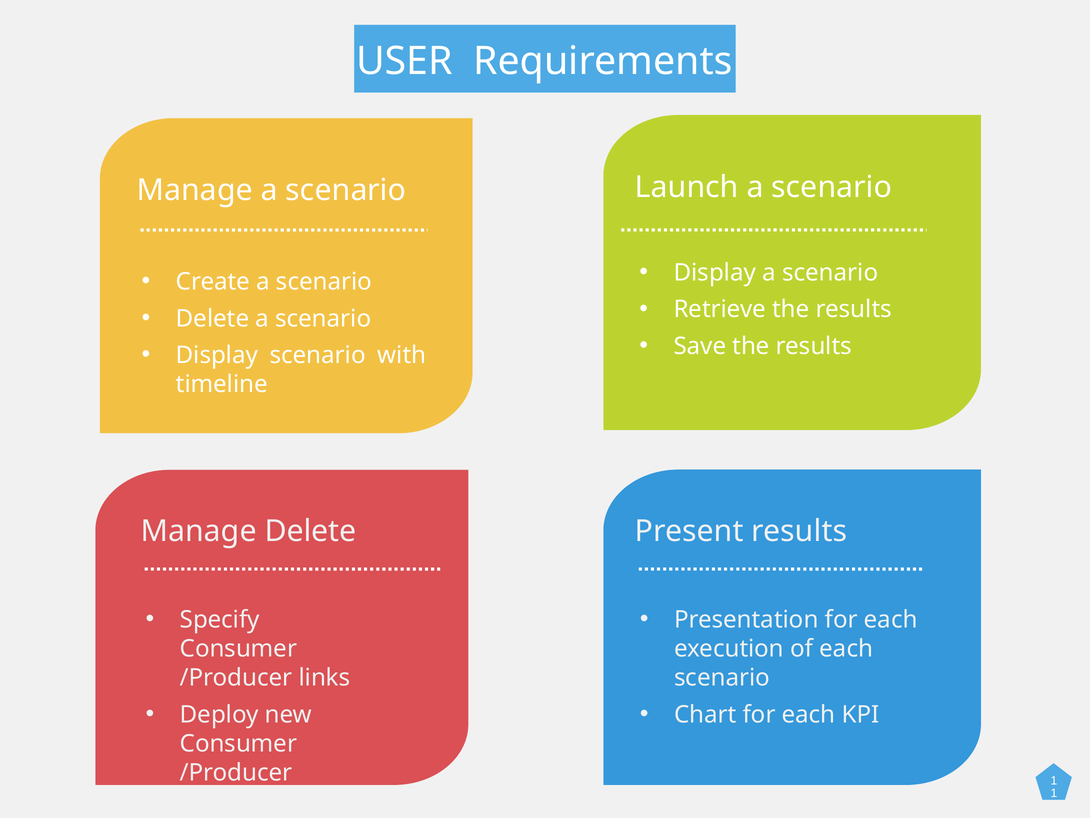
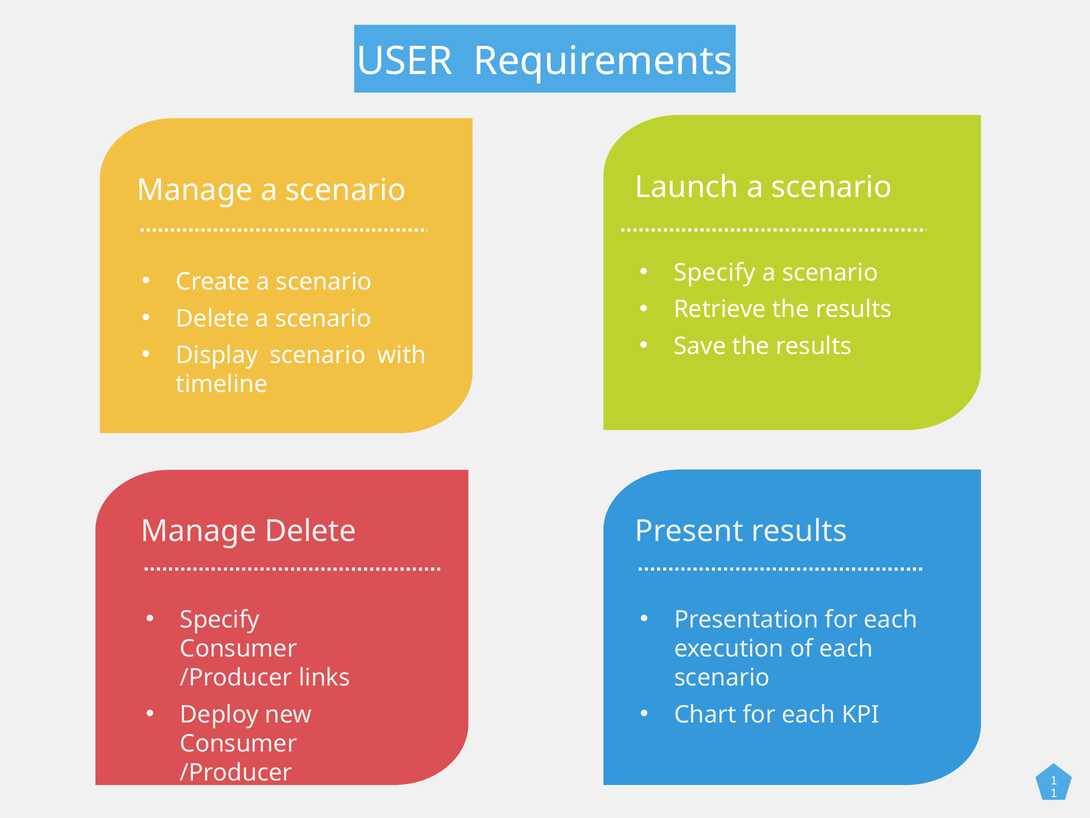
Display at (715, 273): Display -> Specify
